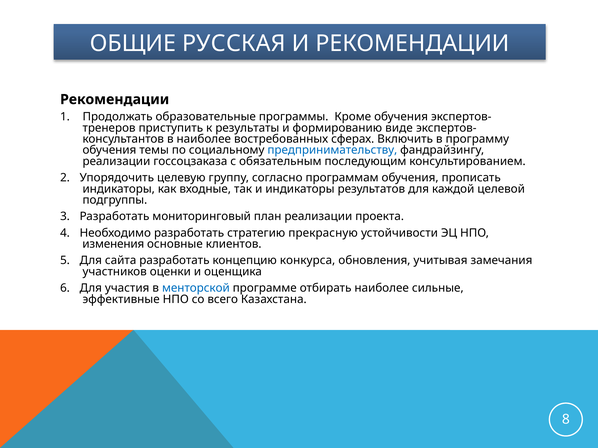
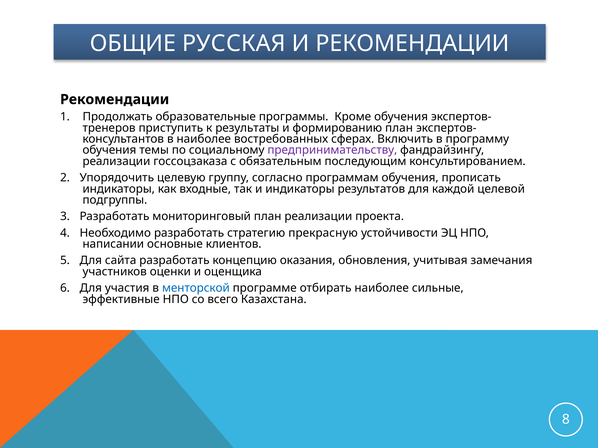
формированию виде: виде -> план
предпринимательству colour: blue -> purple
изменения: изменения -> написании
конкурса: конкурса -> оказания
